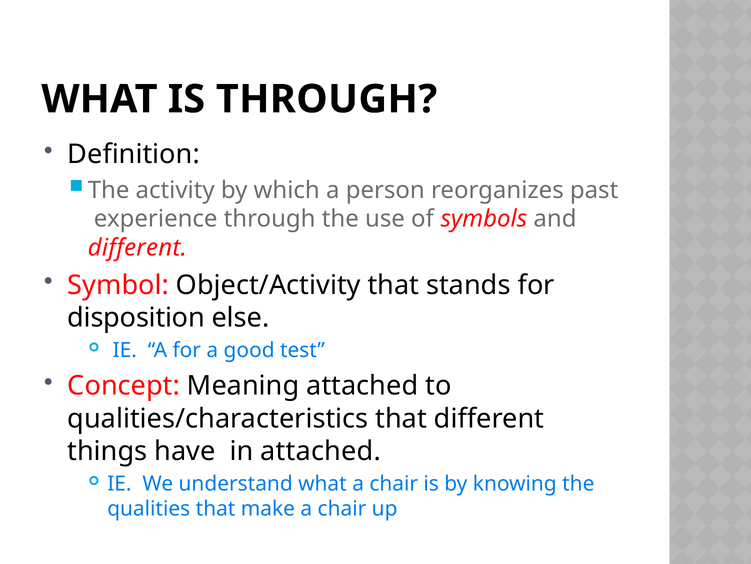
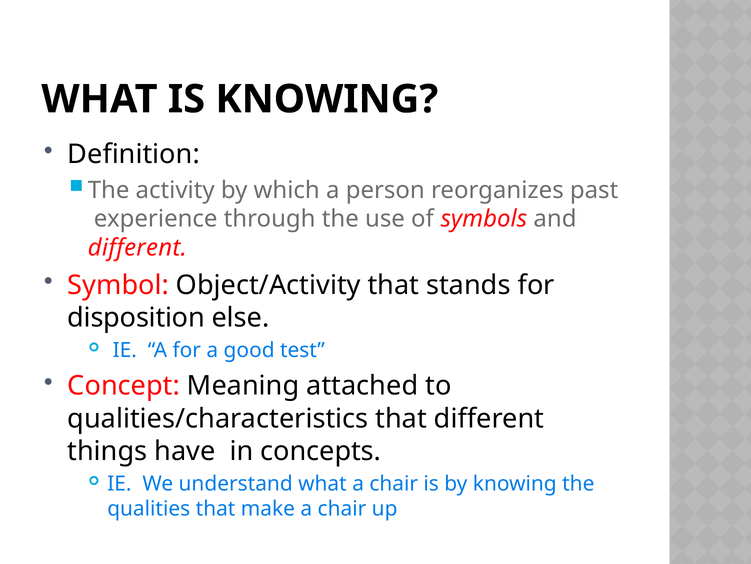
IS THROUGH: THROUGH -> KNOWING
in attached: attached -> concepts
